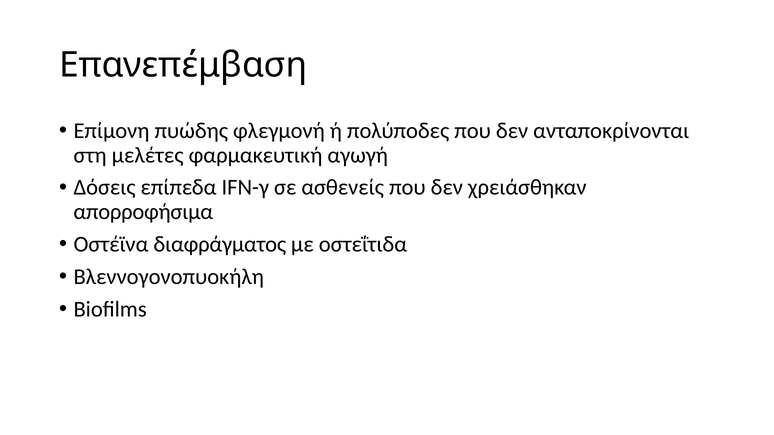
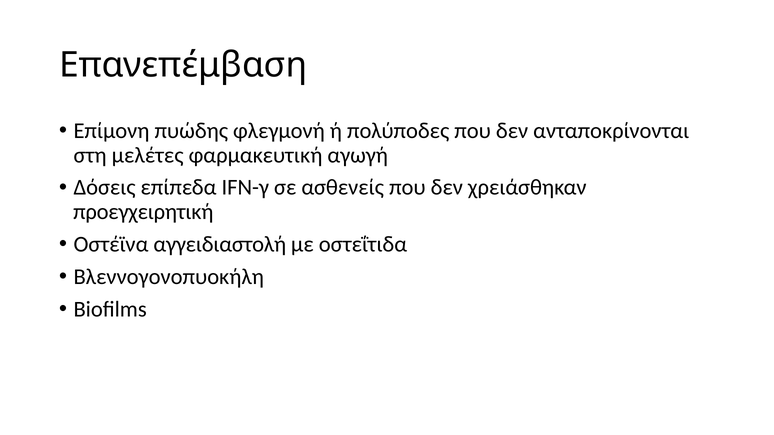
απορροφήσιμα: απορροφήσιμα -> προεγχειρητική
διαφράγματος: διαφράγματος -> αγγειδιαστολή
